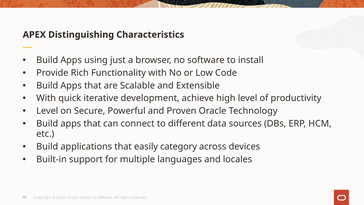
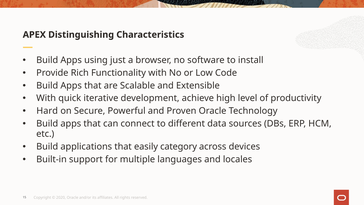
Level at (47, 111): Level -> Hard
